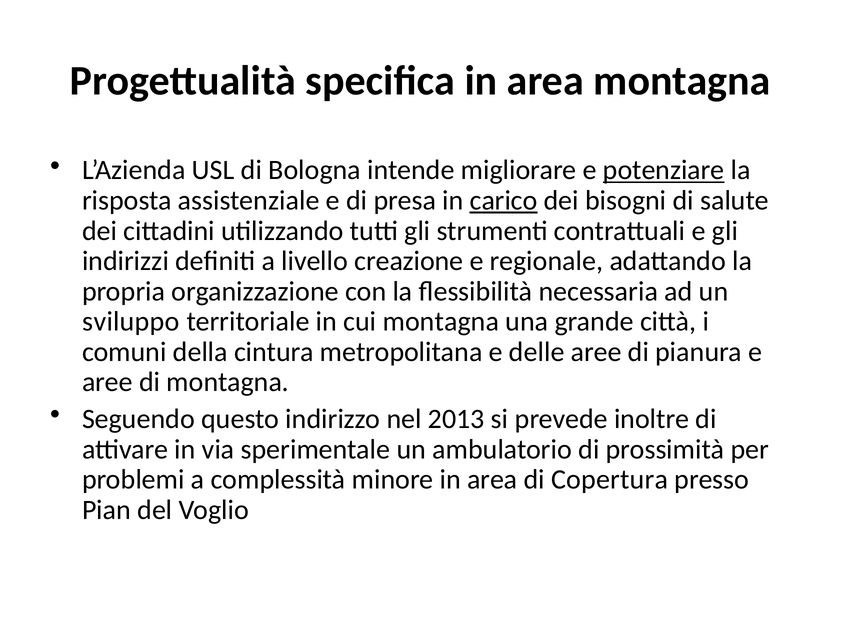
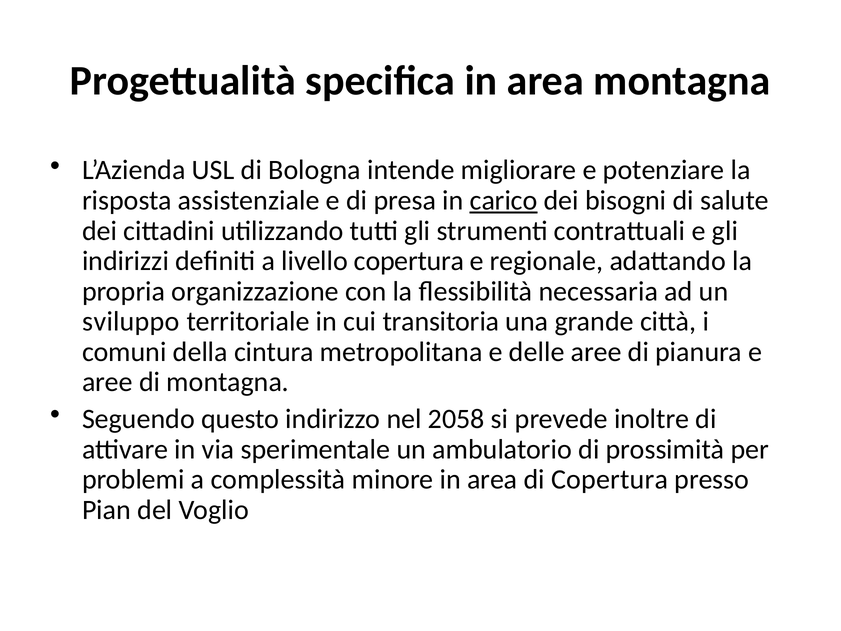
potenziare underline: present -> none
livello creazione: creazione -> copertura
cui montagna: montagna -> transitoria
2013: 2013 -> 2058
